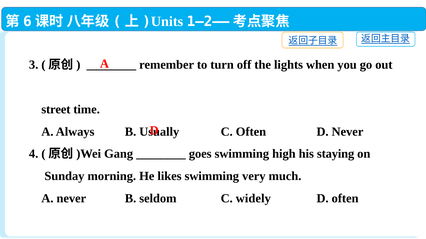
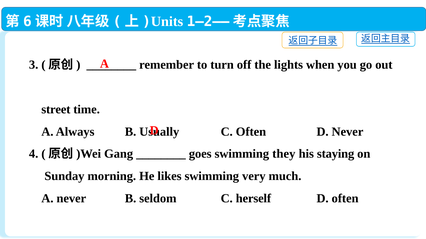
high: high -> they
widely: widely -> herself
